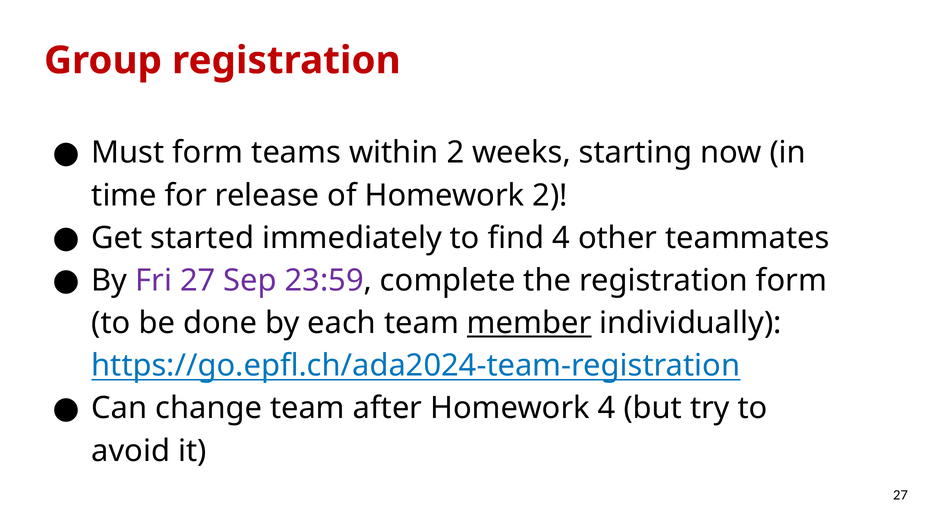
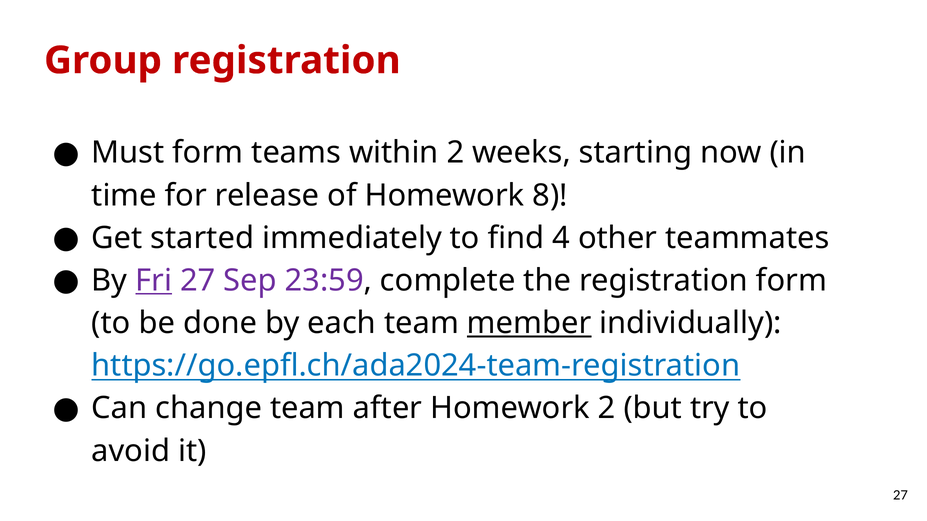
Homework 2: 2 -> 8
Fri underline: none -> present
Homework 4: 4 -> 2
